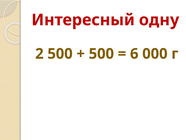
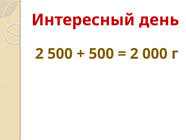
одну: одну -> день
6 at (134, 54): 6 -> 2
